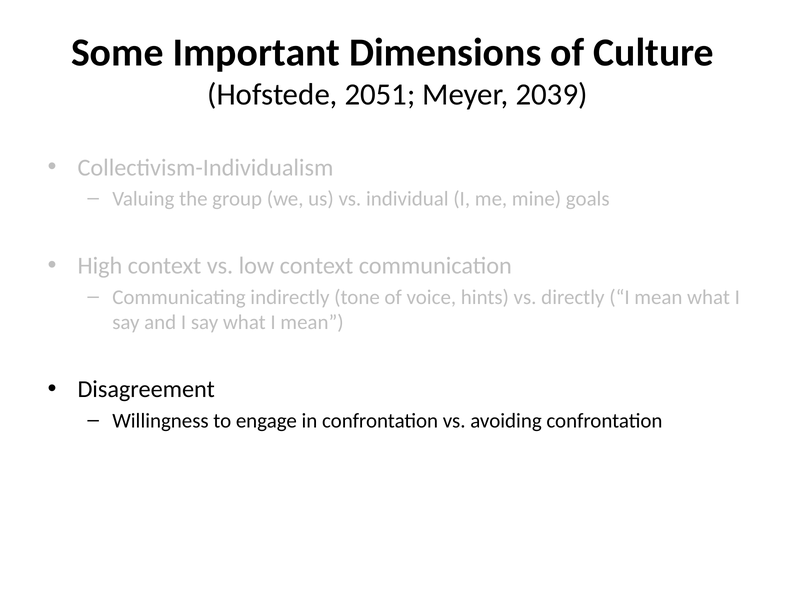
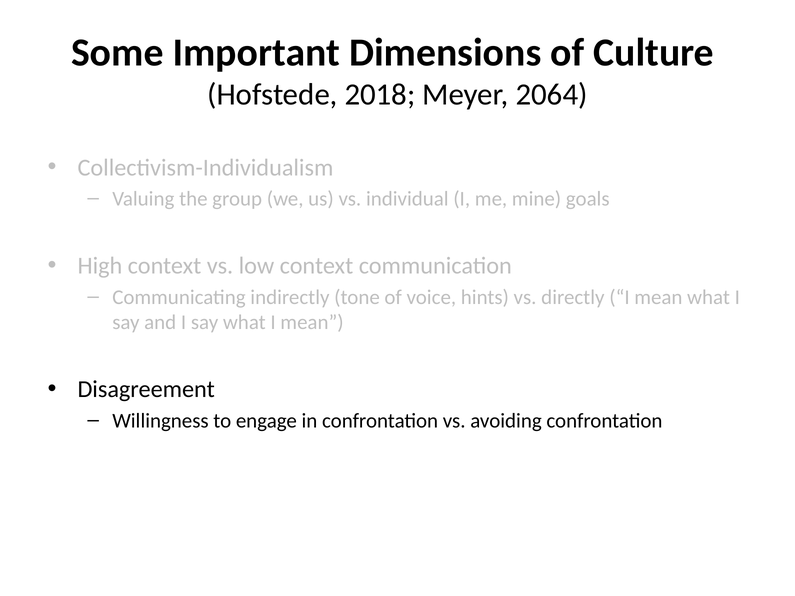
2051: 2051 -> 2018
2039: 2039 -> 2064
